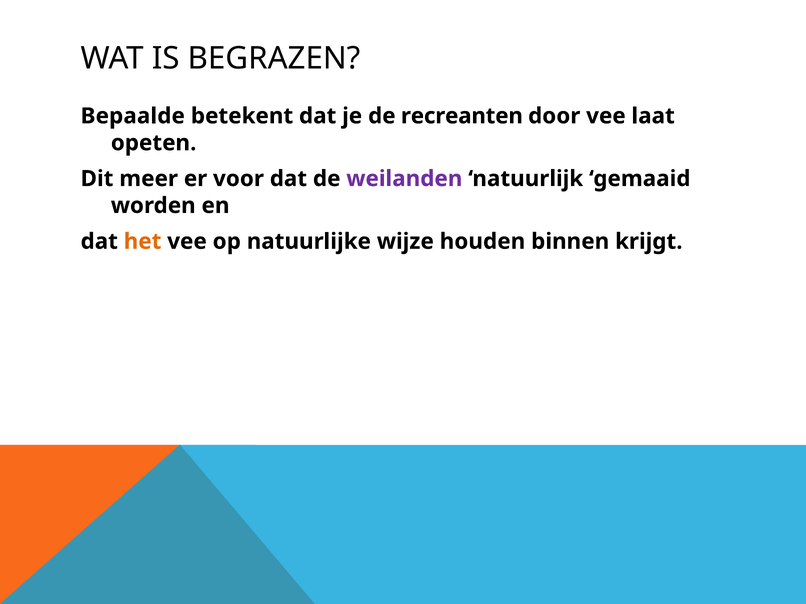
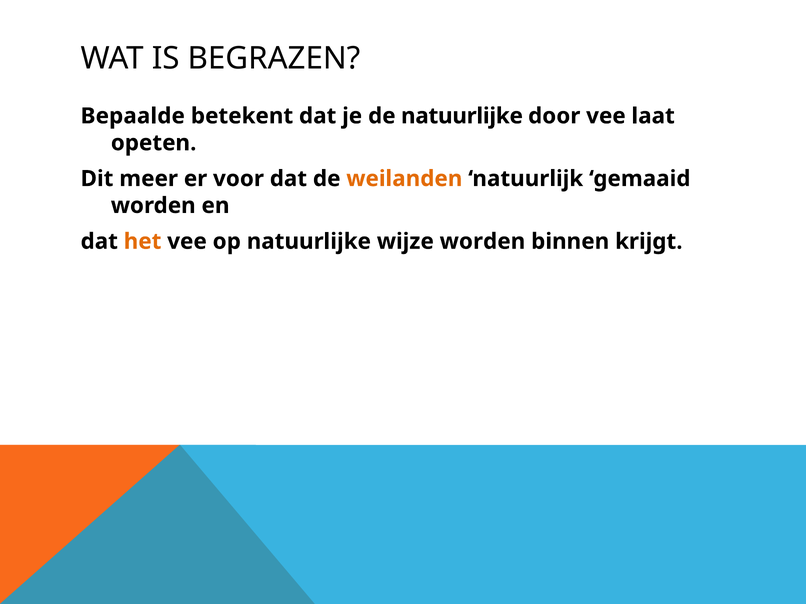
de recreanten: recreanten -> natuurlijke
weilanden colour: purple -> orange
wijze houden: houden -> worden
